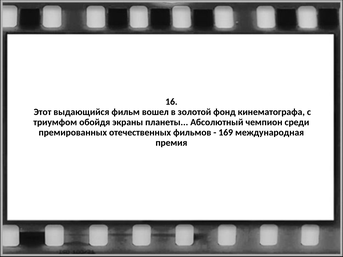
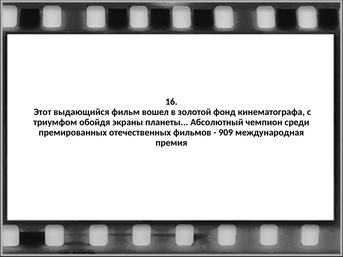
169: 169 -> 909
